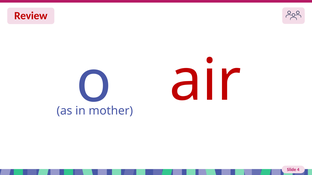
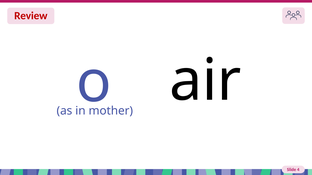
air colour: red -> black
